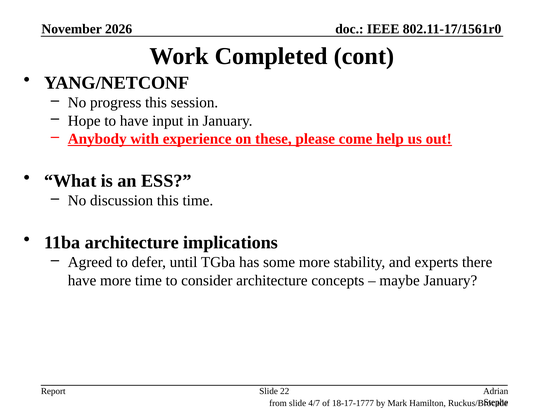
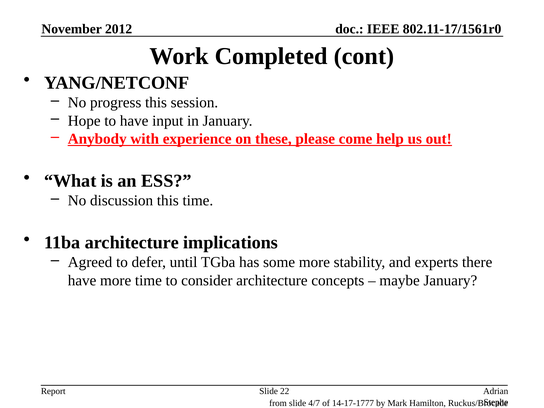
2026: 2026 -> 2012
18-17-1777: 18-17-1777 -> 14-17-1777
